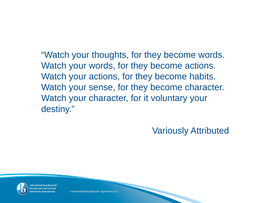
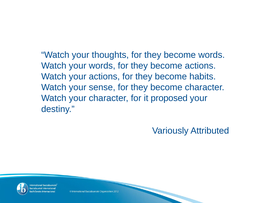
voluntary: voluntary -> proposed
